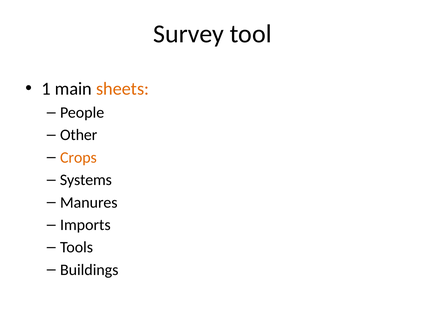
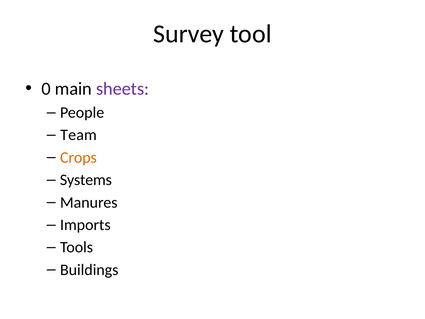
1: 1 -> 0
sheets colour: orange -> purple
Other: Other -> Team
